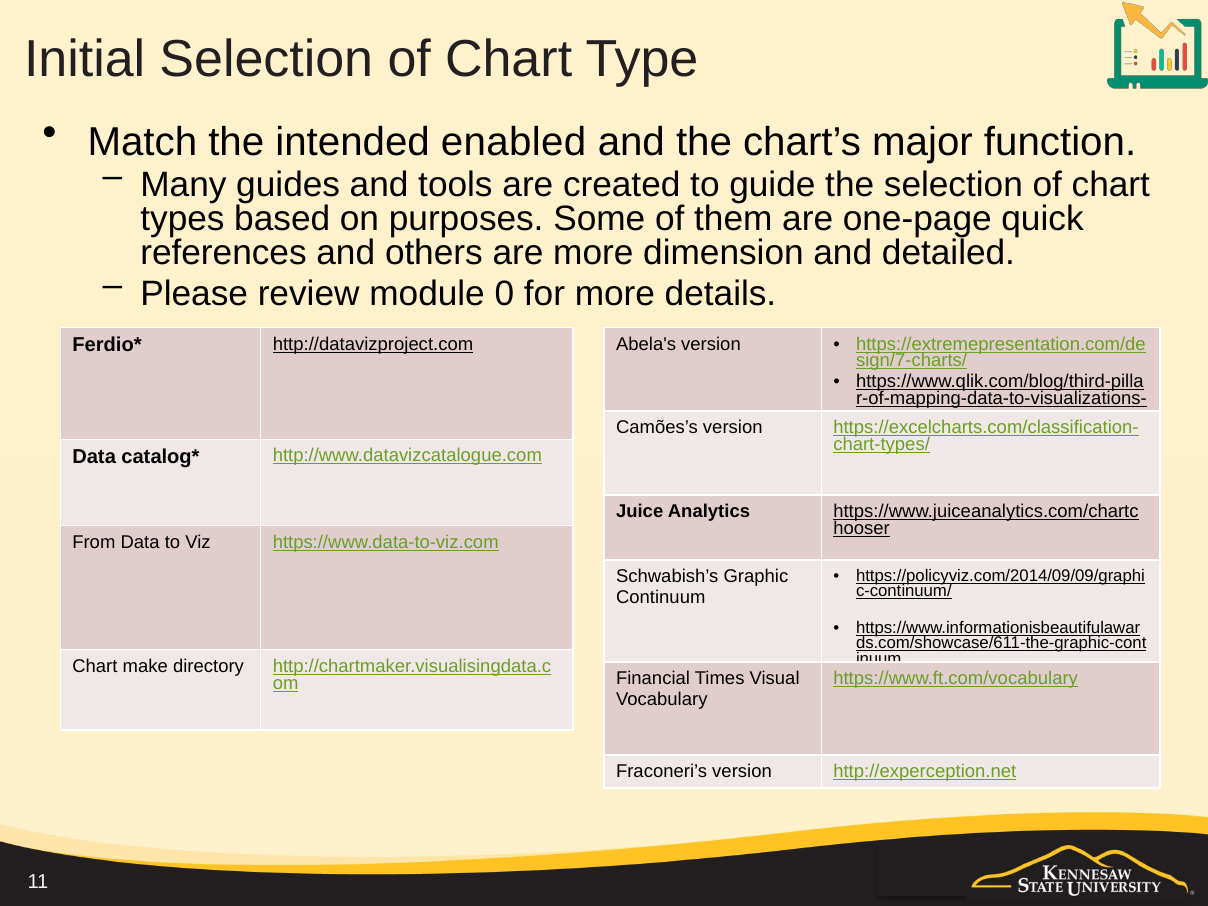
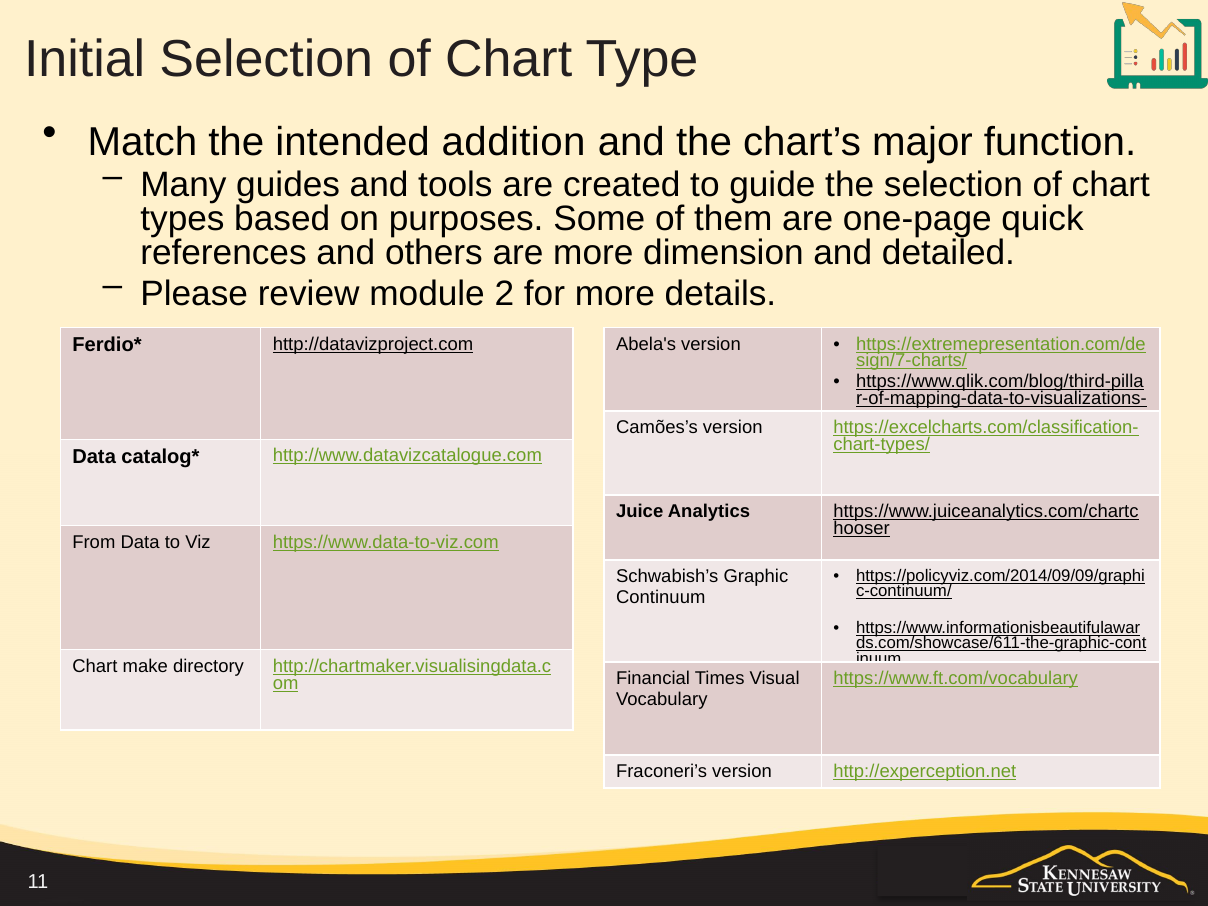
enabled: enabled -> addition
0: 0 -> 2
